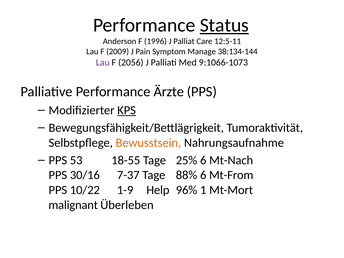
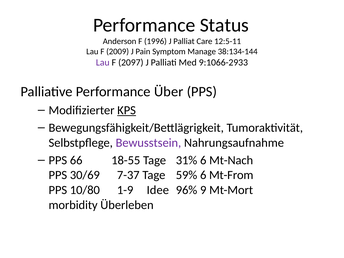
Status underline: present -> none
2056: 2056 -> 2097
9:1066-1073: 9:1066-1073 -> 9:1066-2933
Ärzte: Ärzte -> Über
Bewusstsein colour: orange -> purple
53: 53 -> 66
25%: 25% -> 31%
30/16: 30/16 -> 30/69
88%: 88% -> 59%
10/22: 10/22 -> 10/80
Help: Help -> Idee
1: 1 -> 9
malignant: malignant -> morbidity
